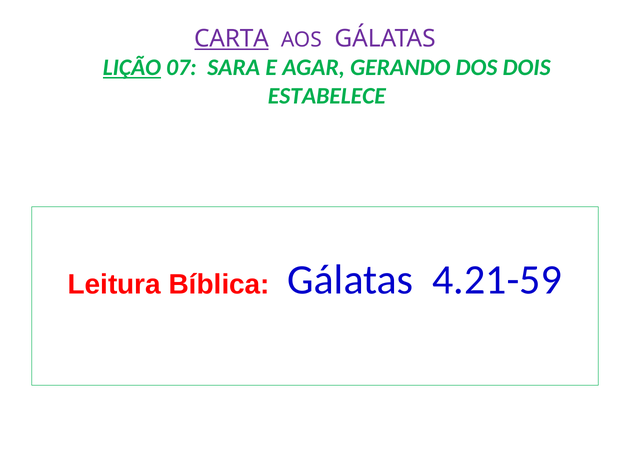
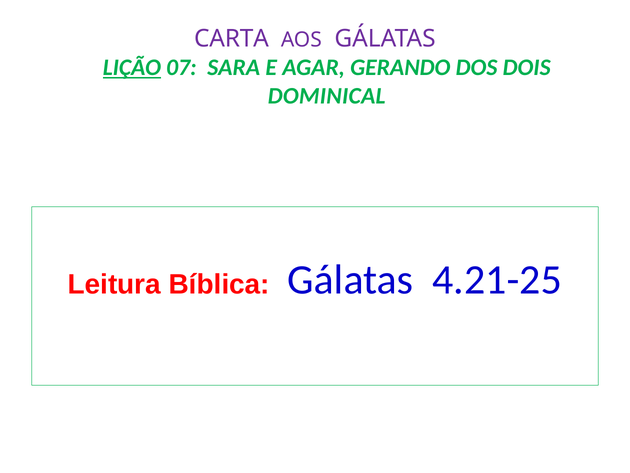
CARTA underline: present -> none
ESTABELECE: ESTABELECE -> DOMINICAL
4.21-59: 4.21-59 -> 4.21-25
